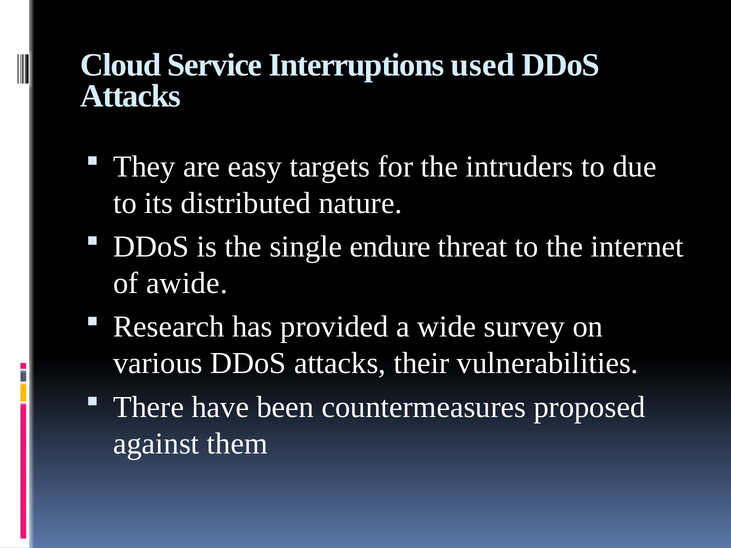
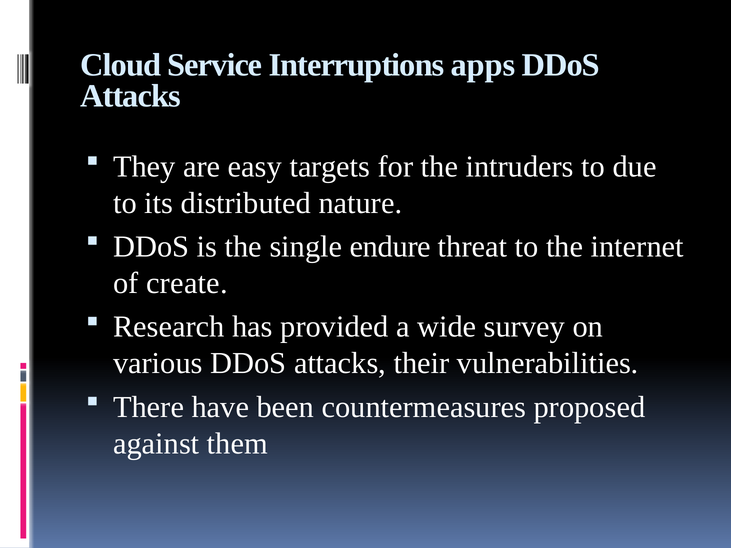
used: used -> apps
awide: awide -> create
